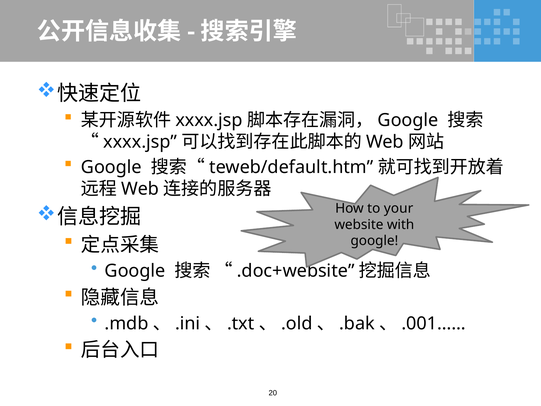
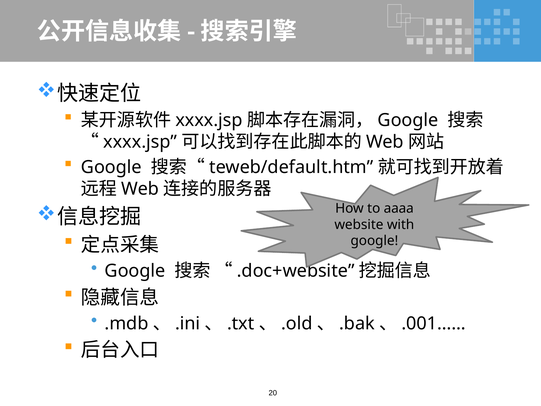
your: your -> aaaa
